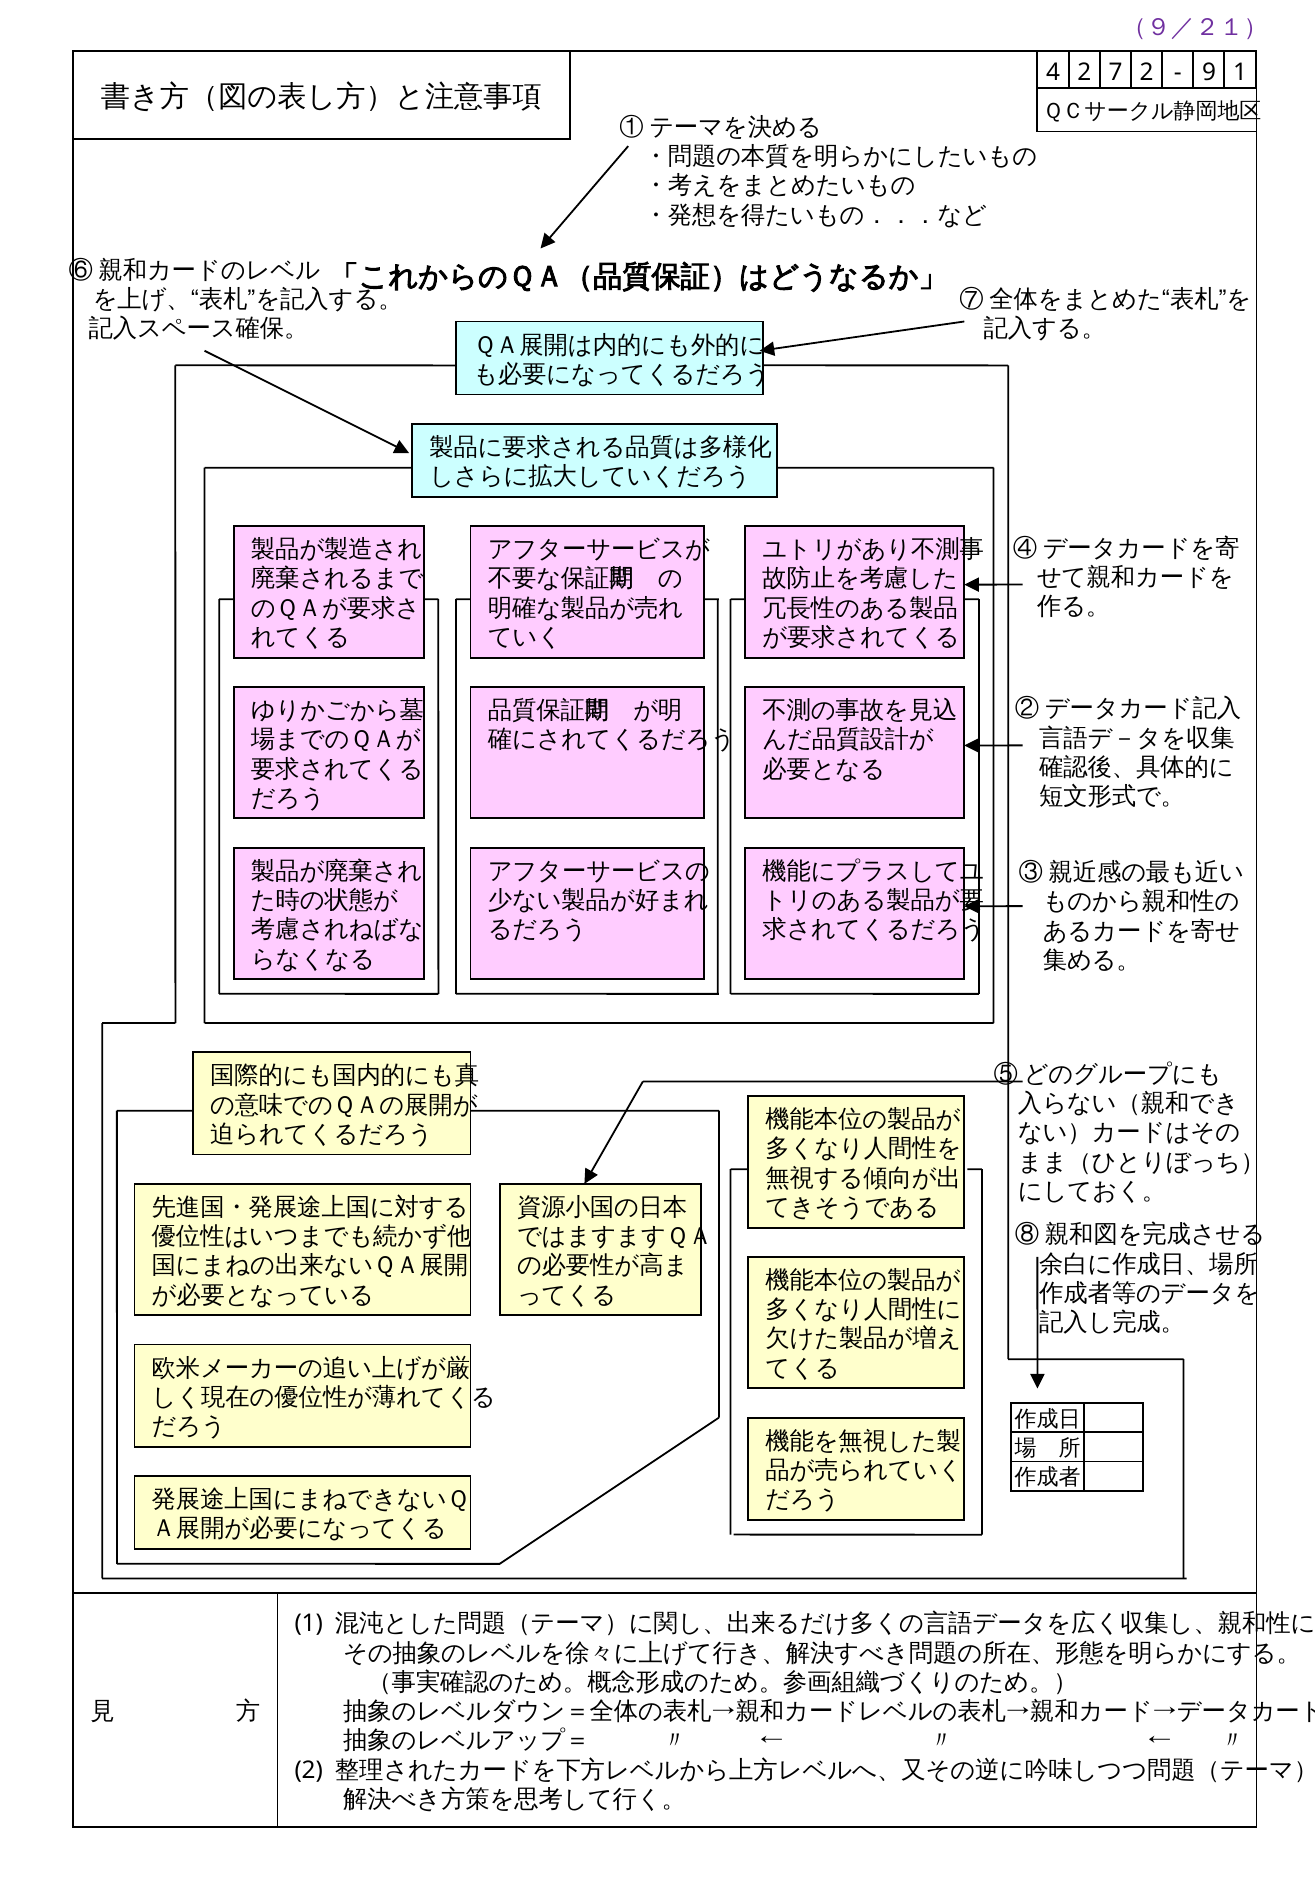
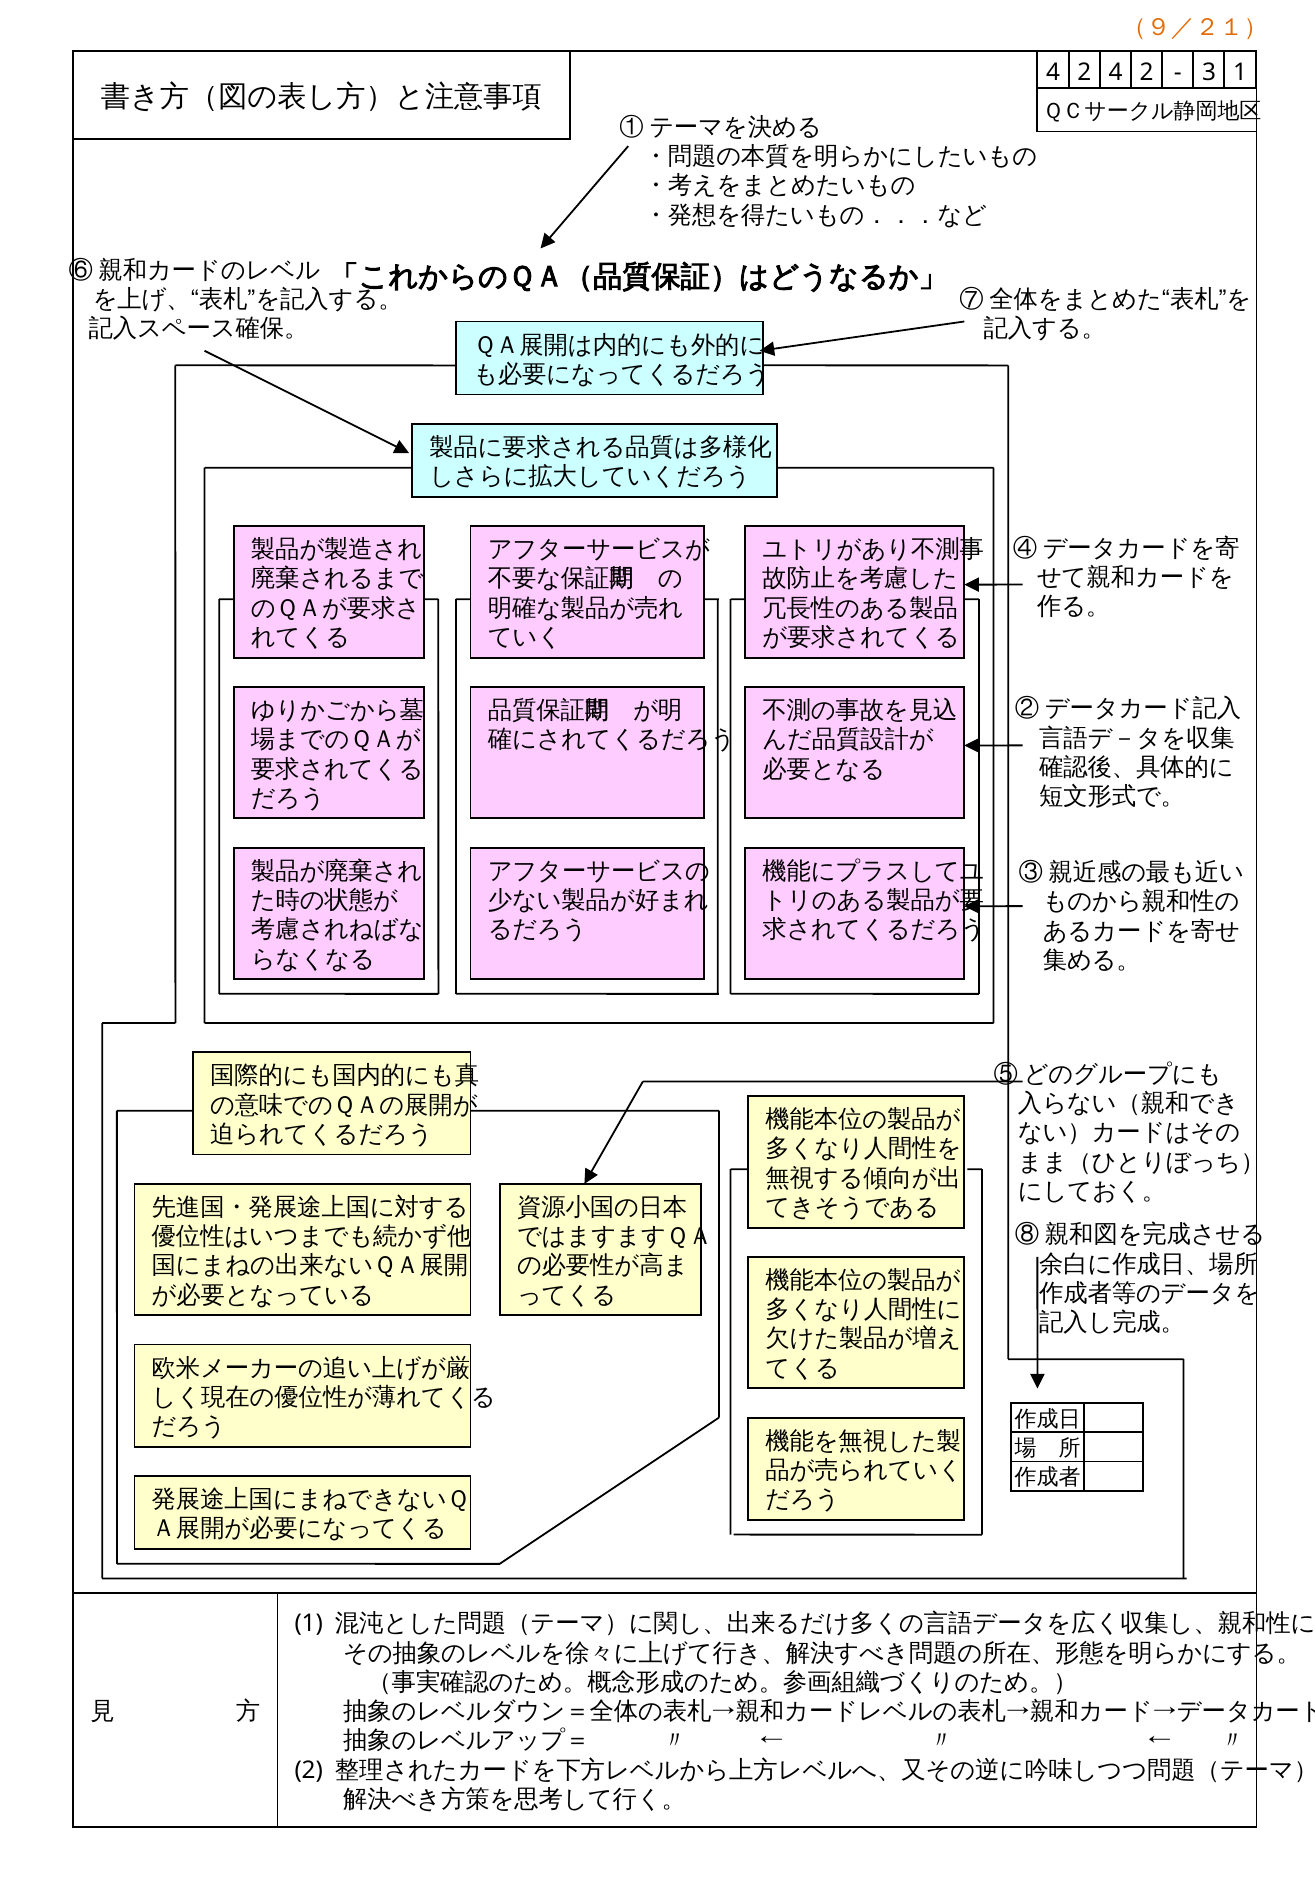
（９／２１） colour: purple -> orange
2 7: 7 -> 4
9: 9 -> 3
